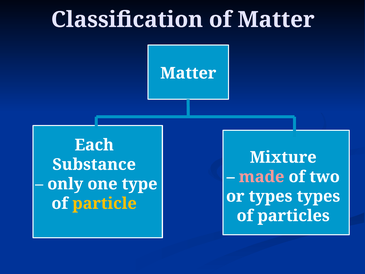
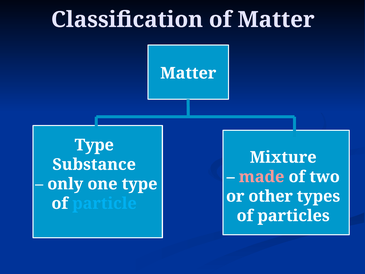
Each at (94, 145): Each -> Type
or types: types -> other
particle colour: yellow -> light blue
